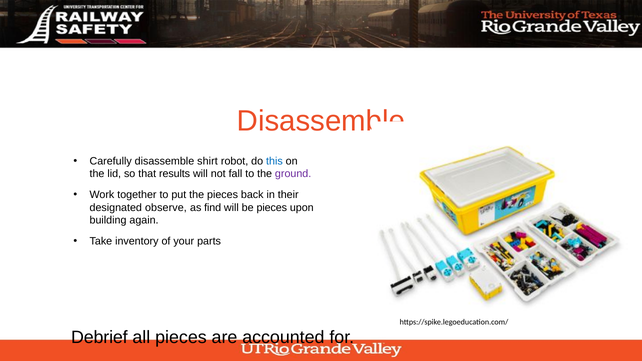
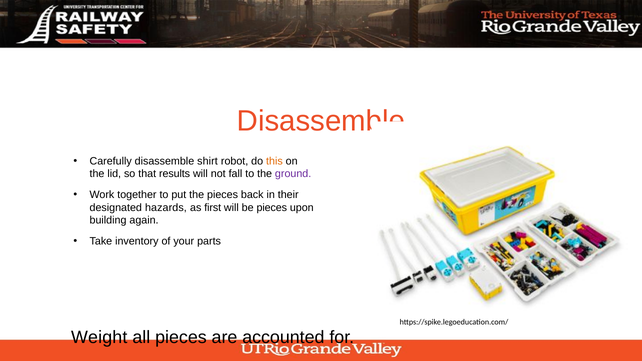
this colour: blue -> orange
observe: observe -> hazards
find: find -> first
Debrief: Debrief -> Weight
